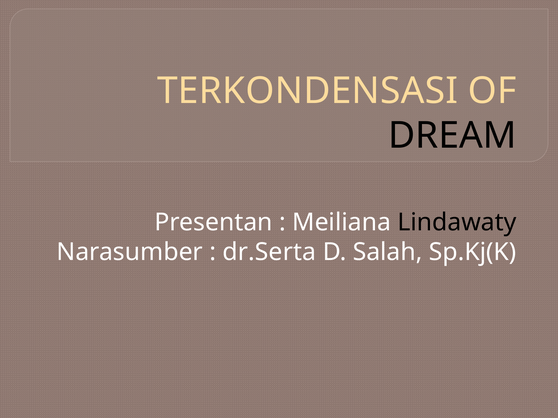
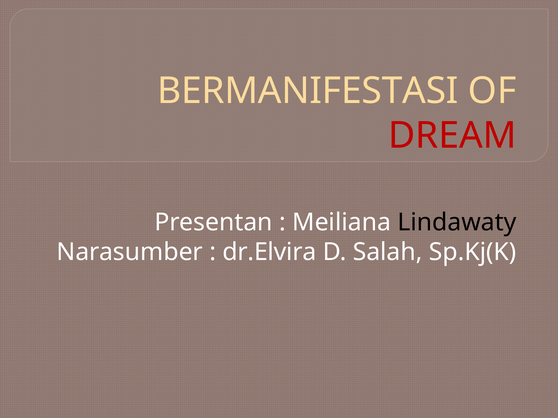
TERKONDENSASI: TERKONDENSASI -> BERMANIFESTASI
DREAM colour: black -> red
dr.Serta: dr.Serta -> dr.Elvira
